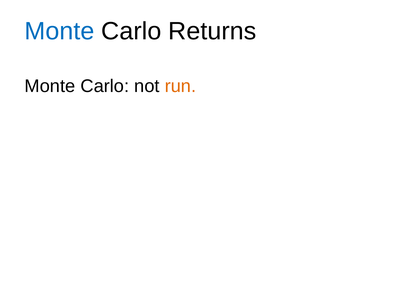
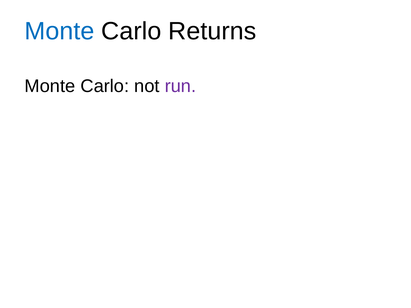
run colour: orange -> purple
